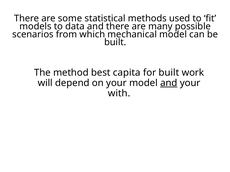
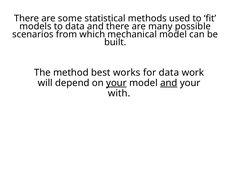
capita: capita -> works
for built: built -> data
your at (116, 83) underline: none -> present
